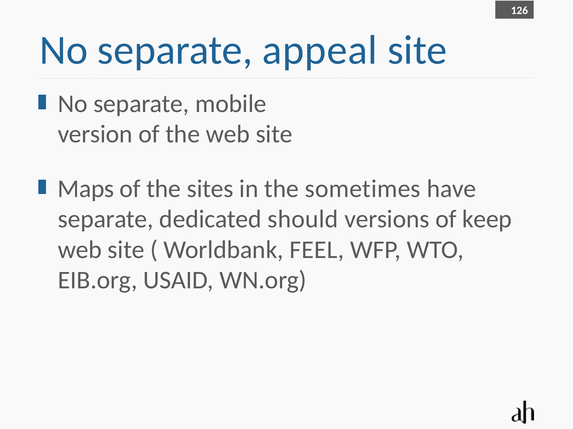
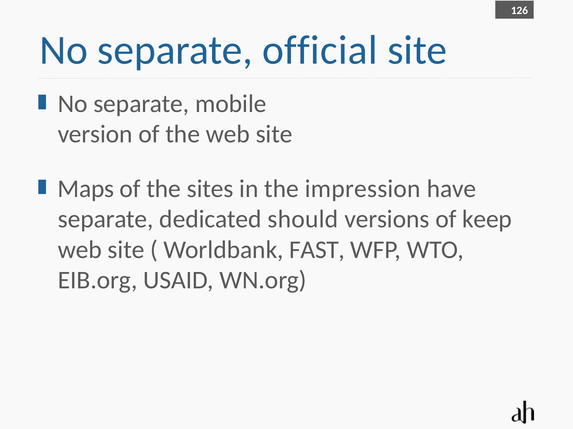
appeal: appeal -> official
sometimes: sometimes -> impression
FEEL: FEEL -> FAST
